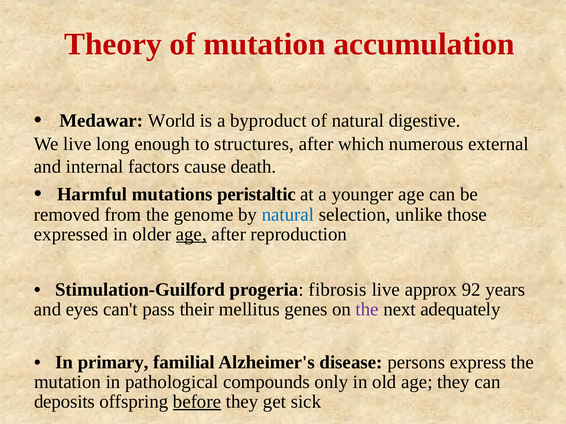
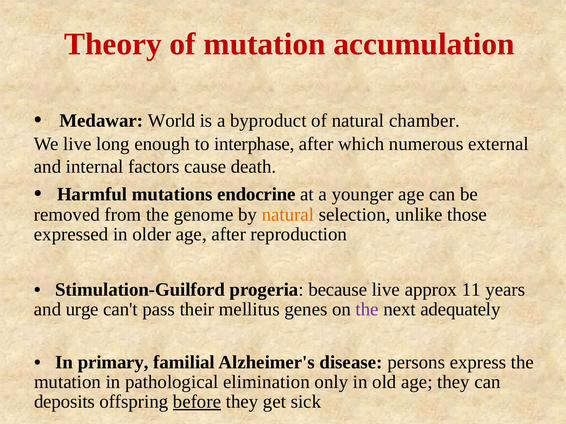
digestive: digestive -> chamber
structures: structures -> interphase
peristaltic: peristaltic -> endocrine
natural at (288, 215) colour: blue -> orange
age at (191, 234) underline: present -> none
fibrosis: fibrosis -> because
92: 92 -> 11
eyes: eyes -> urge
compounds: compounds -> elimination
